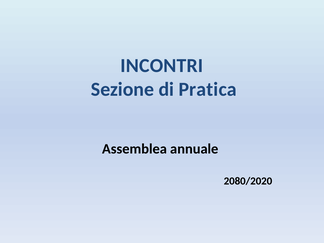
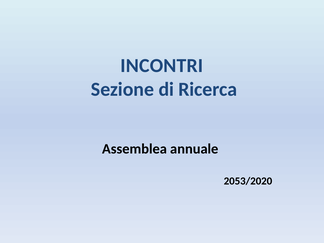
Pratica: Pratica -> Ricerca
2080/2020: 2080/2020 -> 2053/2020
